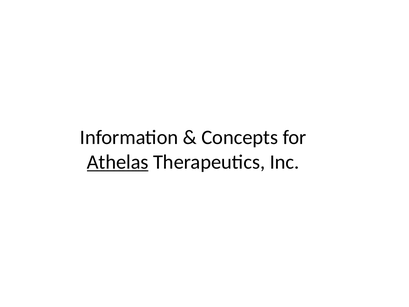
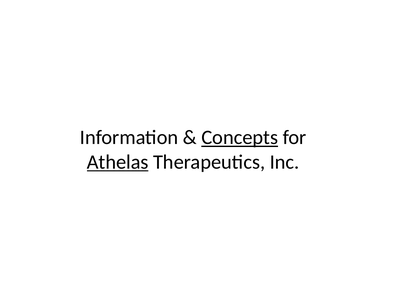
Concepts underline: none -> present
